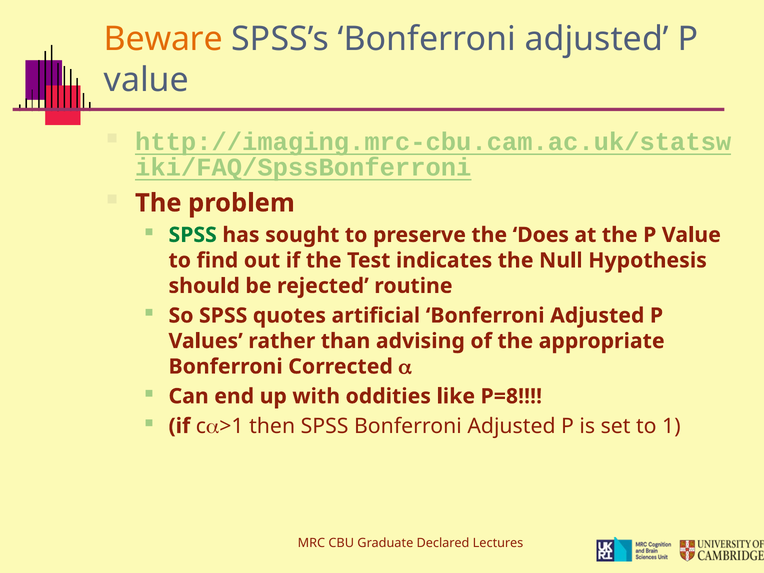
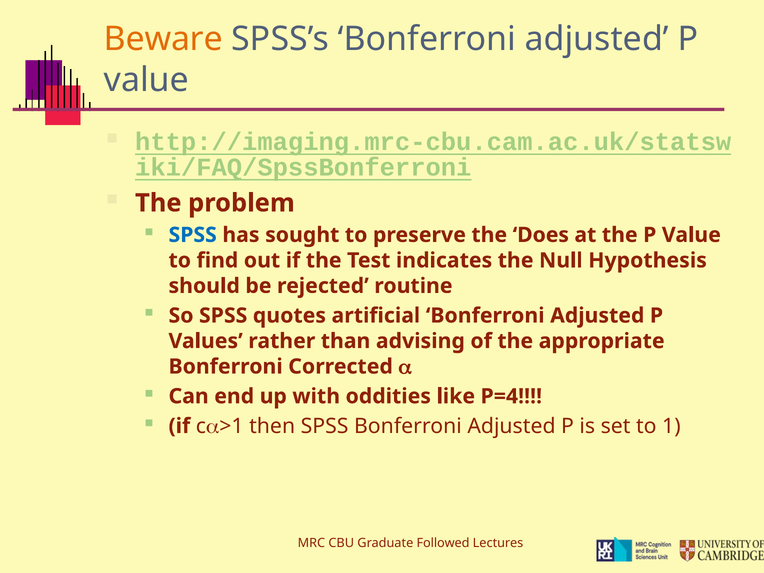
SPSS at (193, 235) colour: green -> blue
P=8: P=8 -> P=4
Declared: Declared -> Followed
